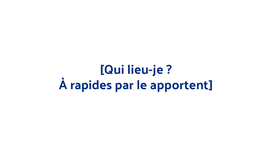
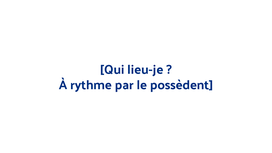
rapides: rapides -> rythme
apportent: apportent -> possèdent
